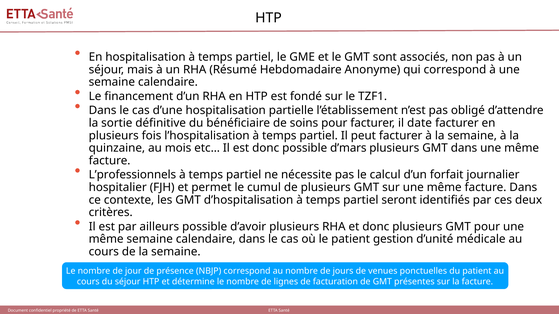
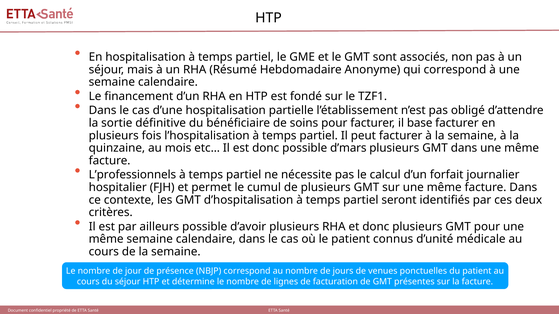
date: date -> base
gestion: gestion -> connus
